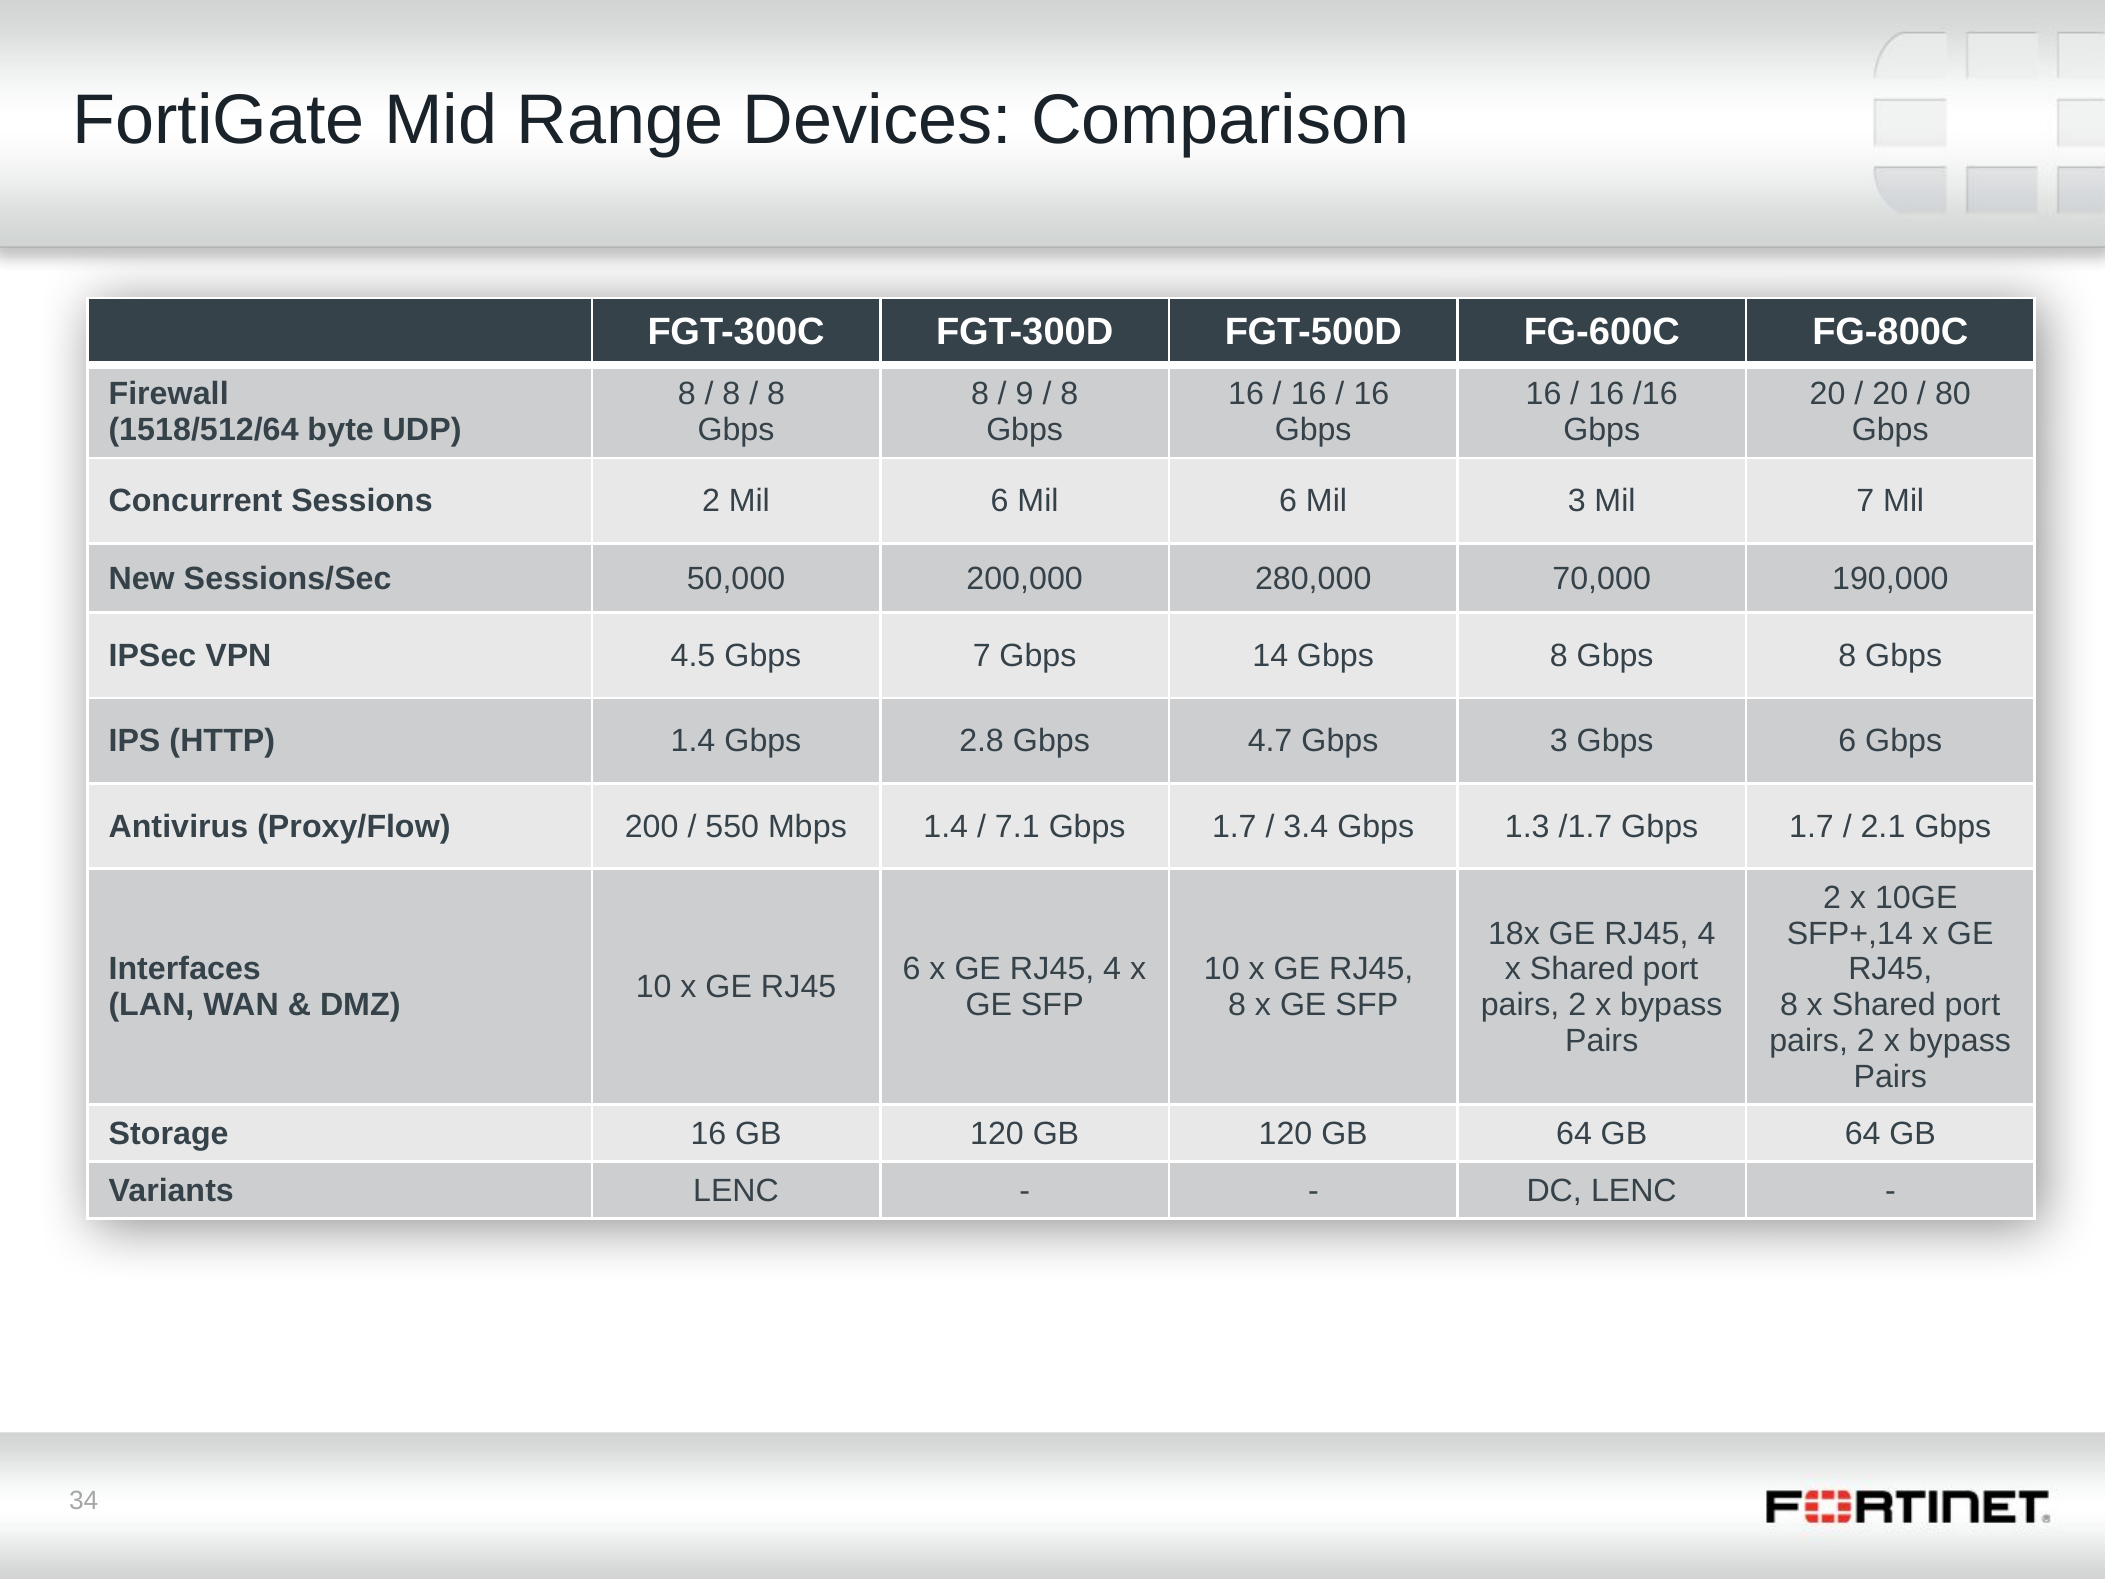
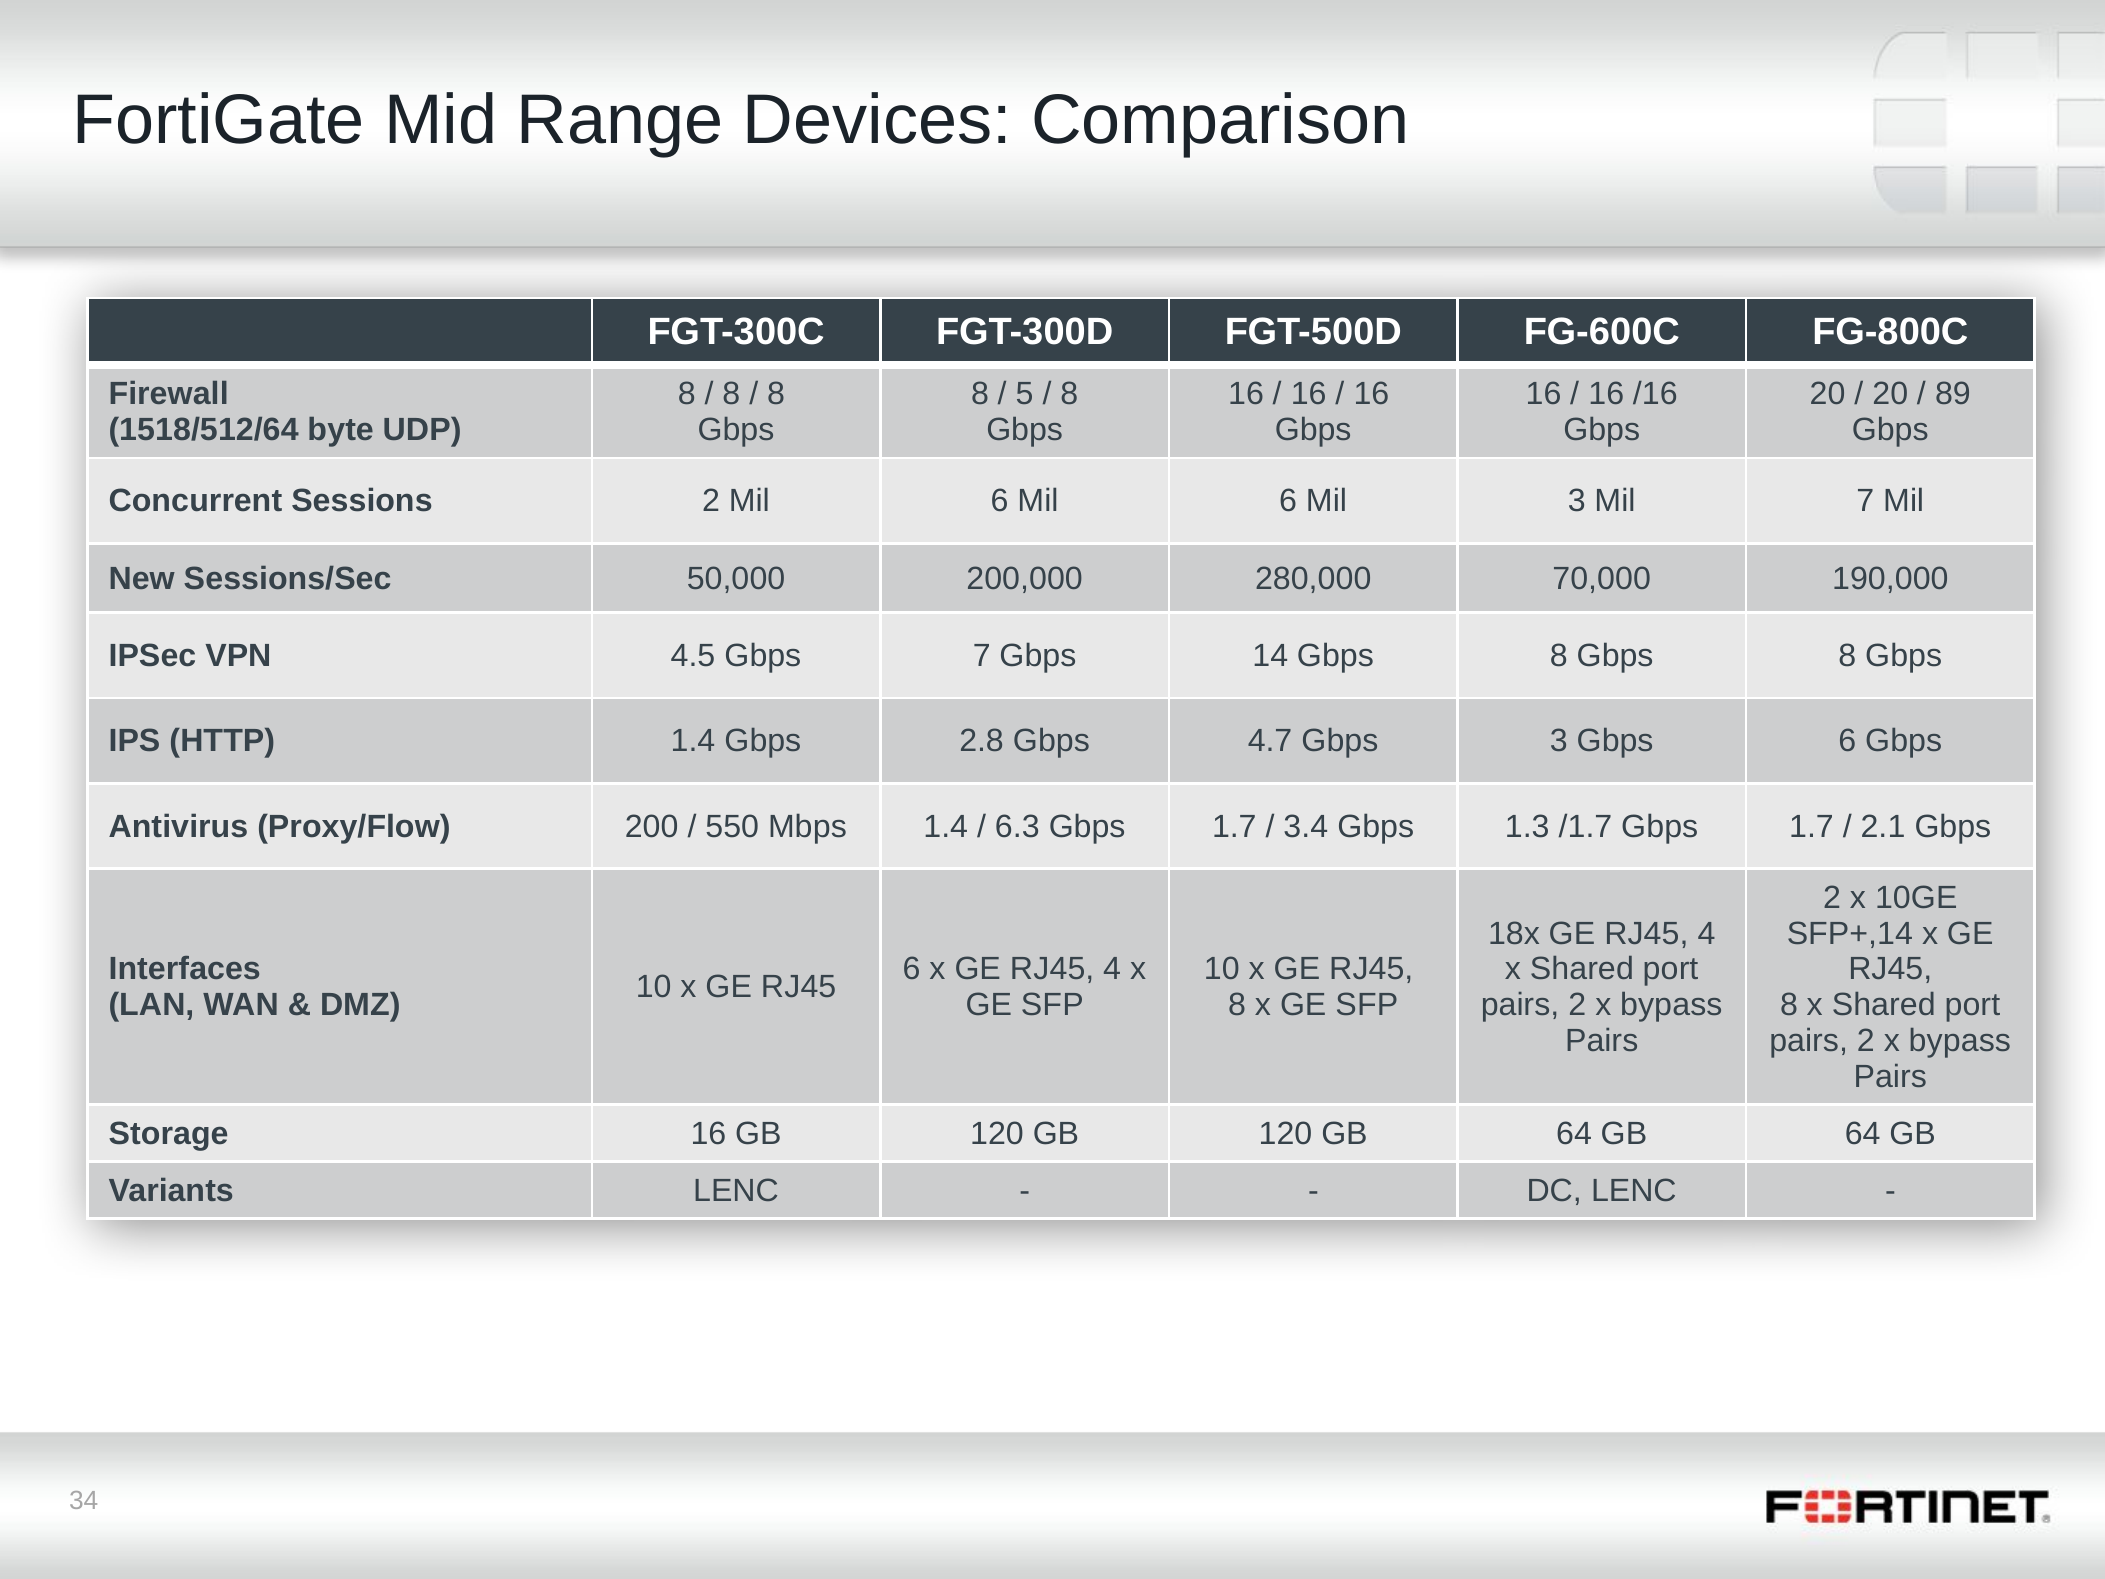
9: 9 -> 5
80: 80 -> 89
7.1: 7.1 -> 6.3
